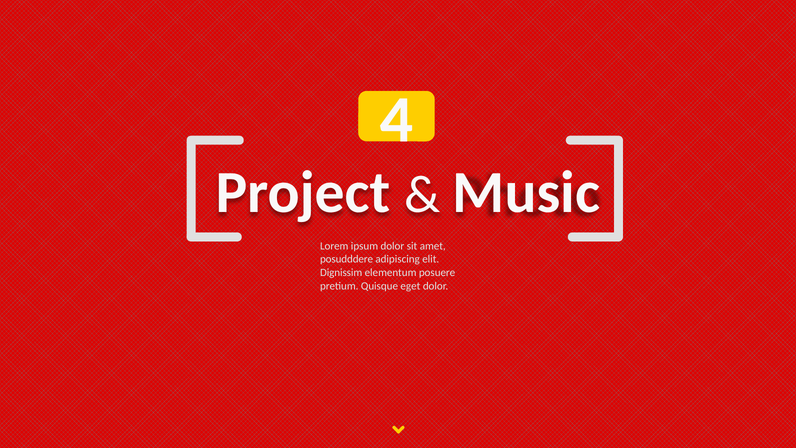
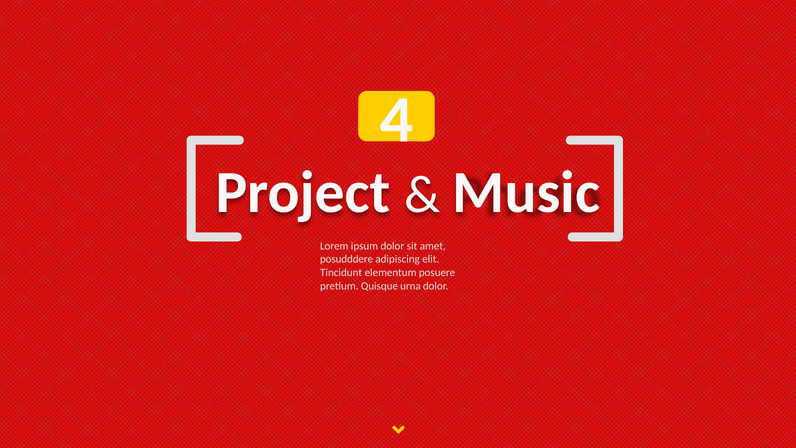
Dignissim: Dignissim -> Tincidunt
eget: eget -> urna
